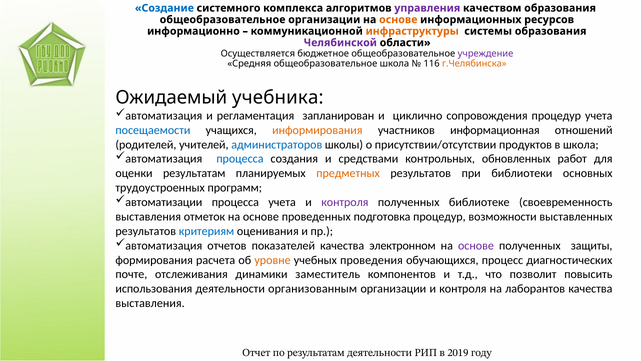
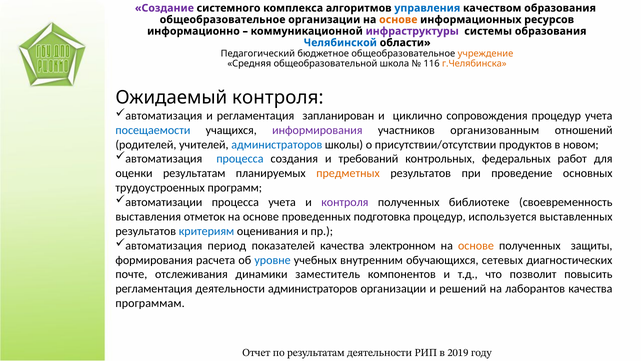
Создание colour: blue -> purple
управления colour: purple -> blue
инфраструктуры colour: orange -> purple
Челябинской colour: purple -> blue
Осуществляется: Осуществляется -> Педагогический
учреждение colour: purple -> orange
Средняя общеобразовательное: общеобразовательное -> общеобразовательной
Ожидаемый учебника: учебника -> контроля
информирования colour: orange -> purple
информационная: информационная -> организованным
в школа: школа -> новом
средствами: средствами -> требований
обновленных: обновленных -> федеральных
библиотеки: библиотеки -> проведение
возможности: возможности -> используется
отчетов: отчетов -> период
основе at (476, 245) colour: purple -> orange
уровне colour: orange -> blue
проведения: проведения -> внутренним
процесс: процесс -> сетевых
использования at (154, 289): использования -> регламентация
деятельности организованным: организованным -> администраторов
организации и контроля: контроля -> решений
выставления at (150, 303): выставления -> программам
